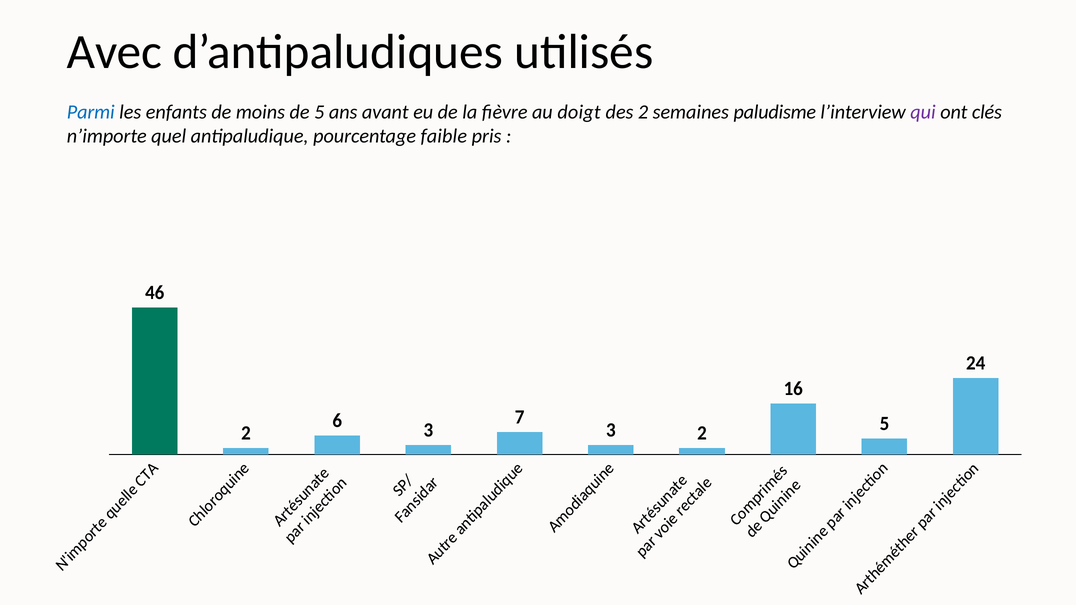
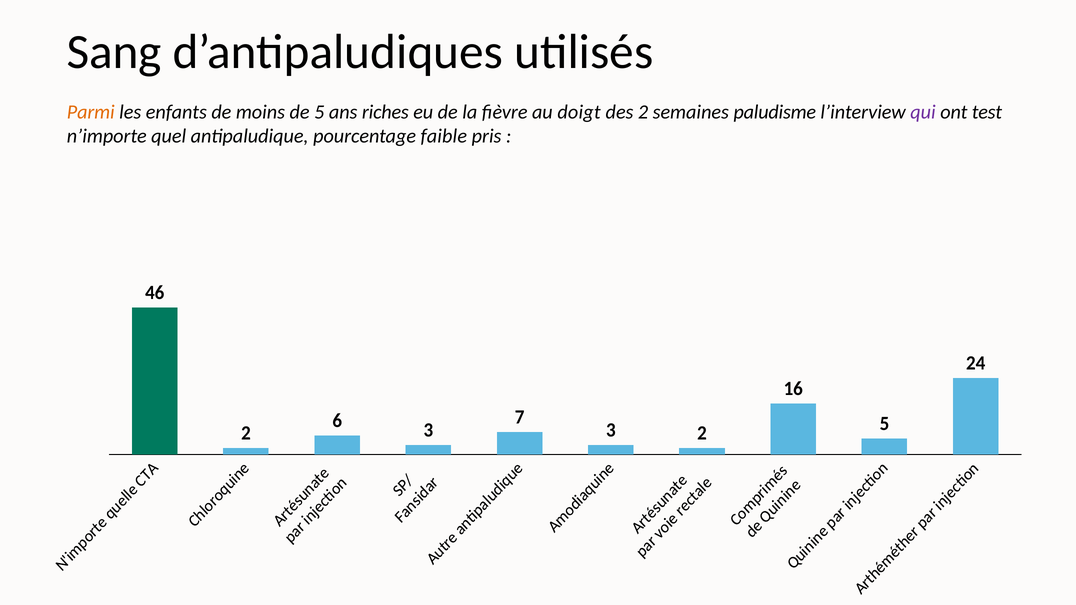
Avec: Avec -> Sang
Parmi colour: blue -> orange
avant: avant -> riches
clés: clés -> test
